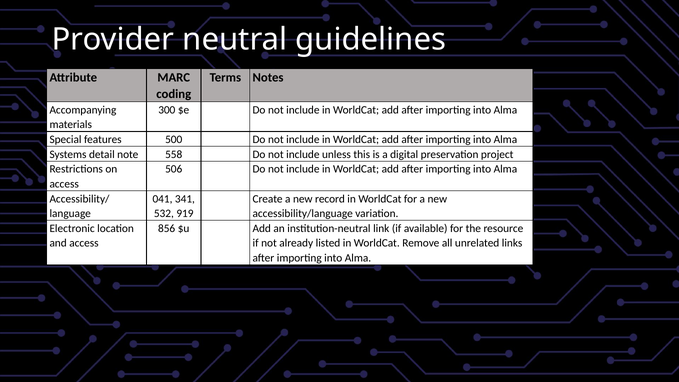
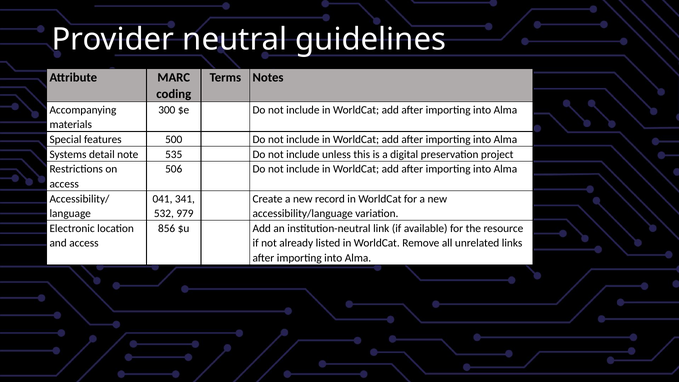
558: 558 -> 535
919: 919 -> 979
